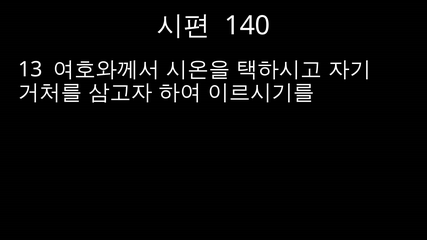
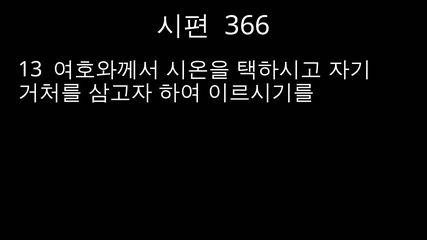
140: 140 -> 366
